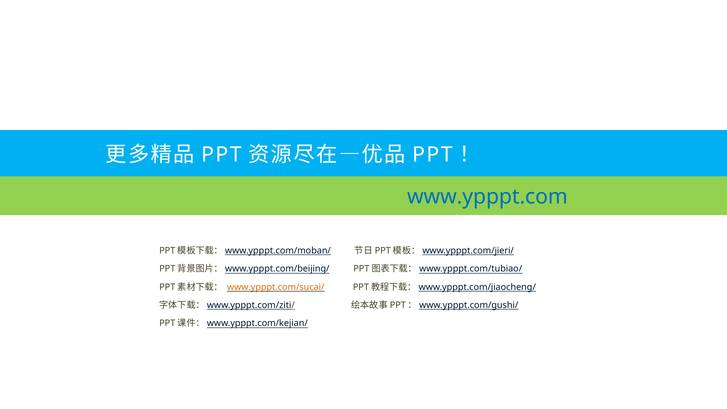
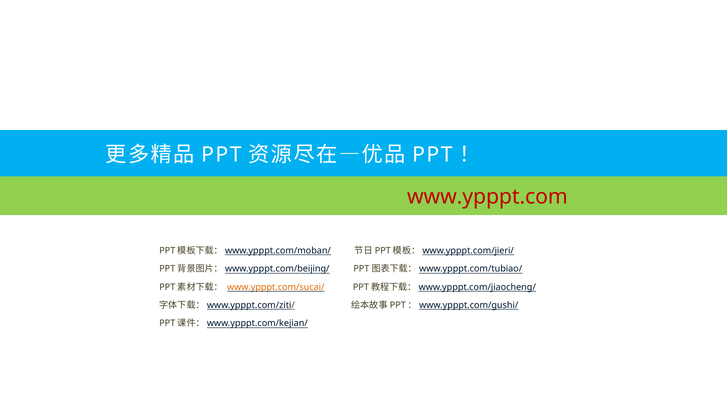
www.ypppt.com colour: blue -> red
